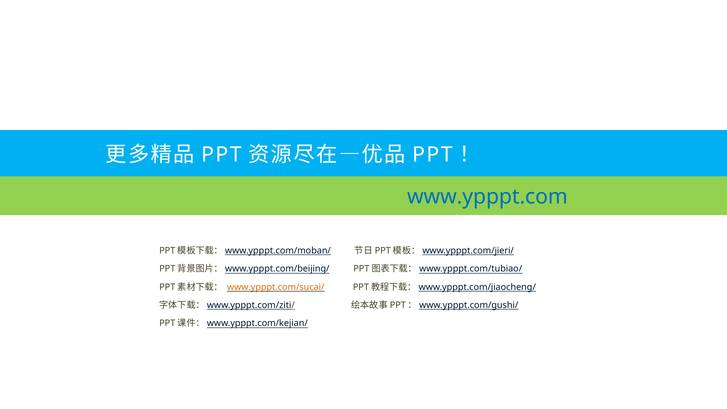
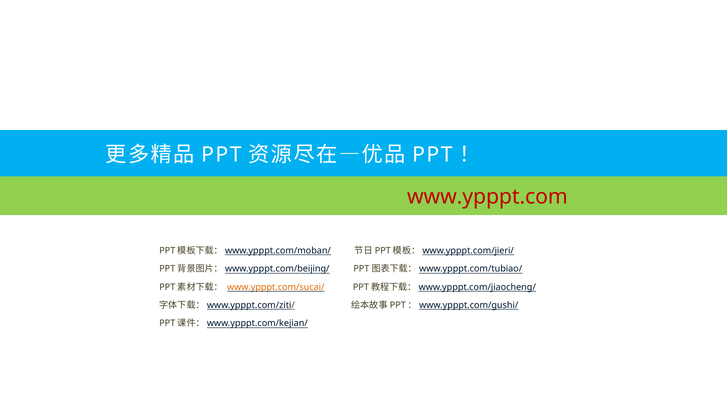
www.ypppt.com colour: blue -> red
